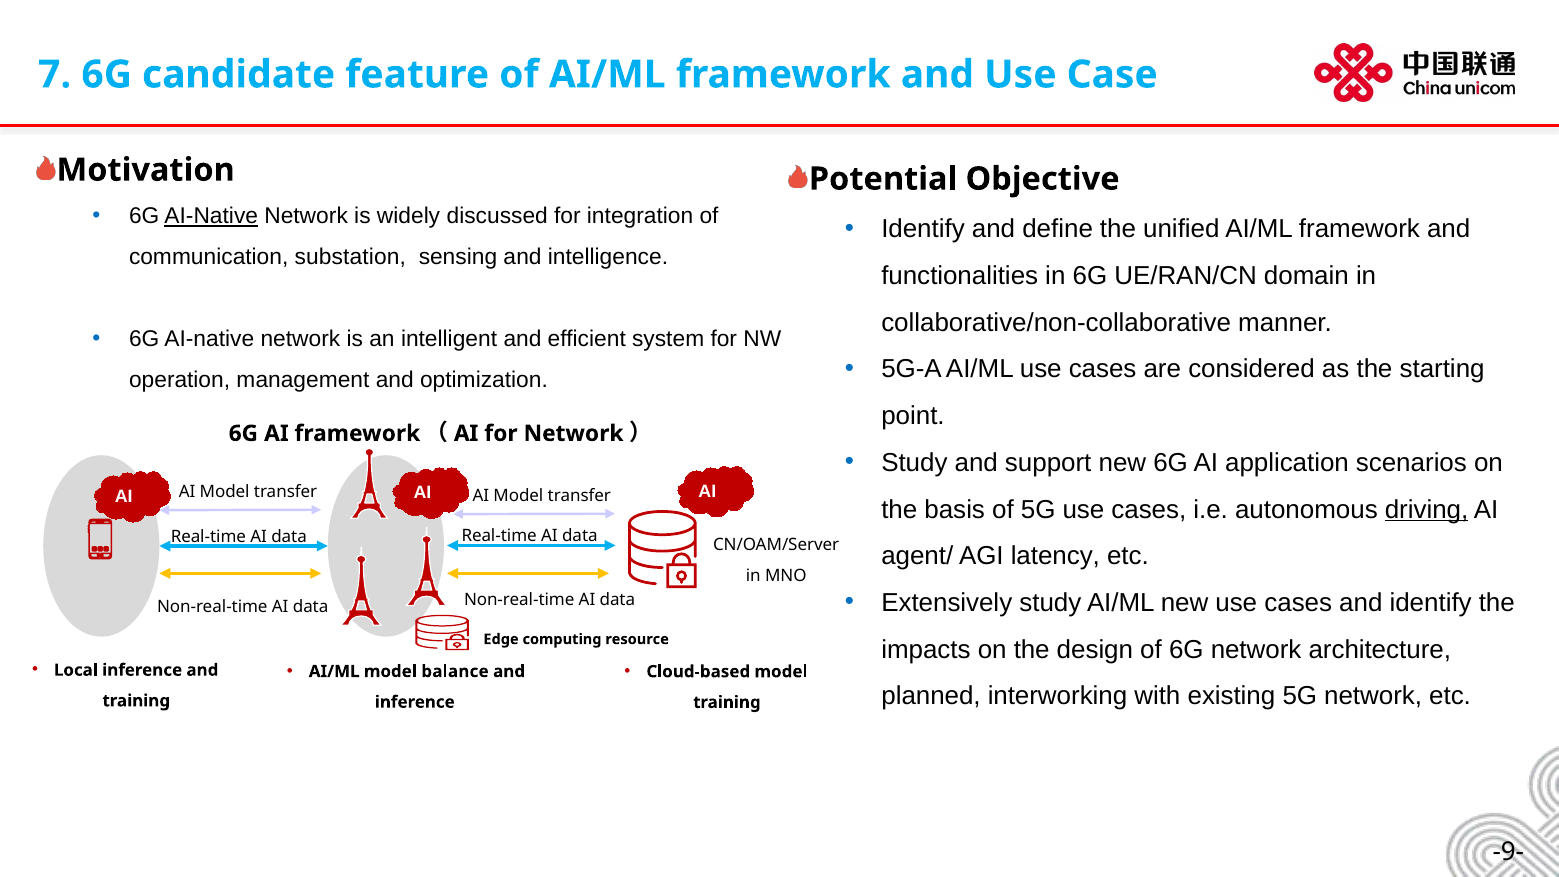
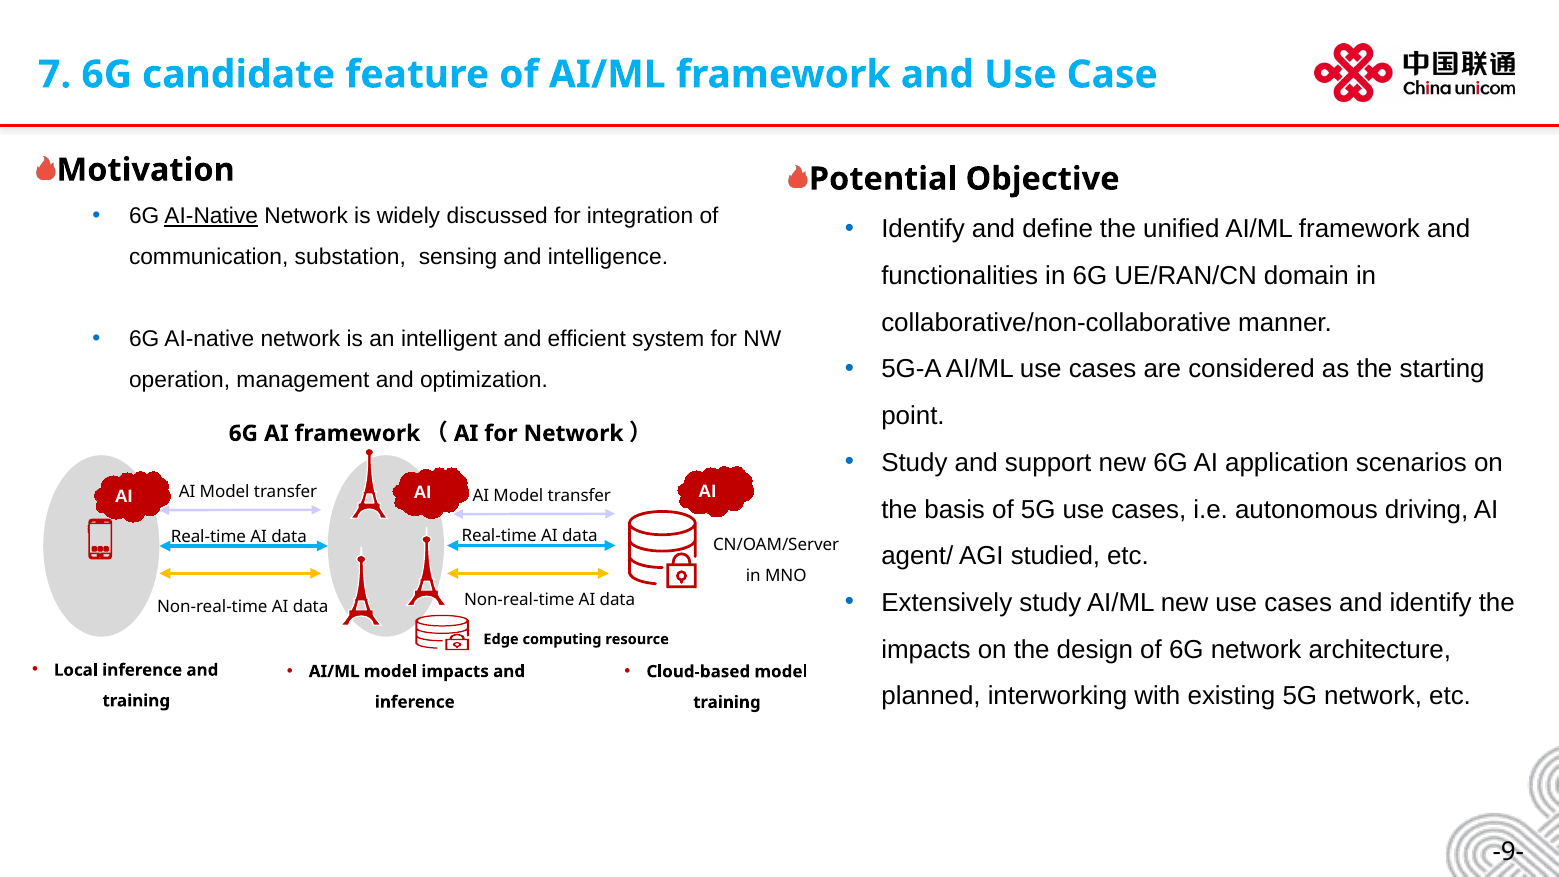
driving underline: present -> none
latency: latency -> studied
model balance: balance -> impacts
